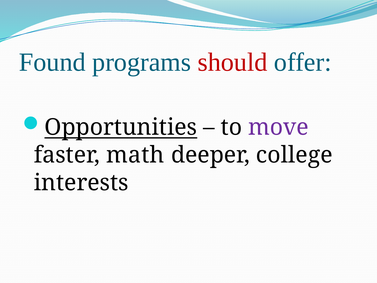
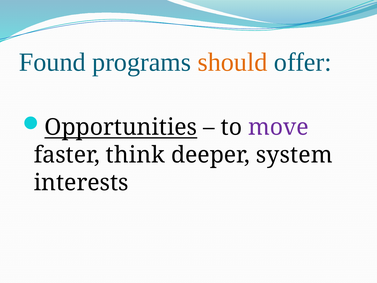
should colour: red -> orange
math: math -> think
college: college -> system
